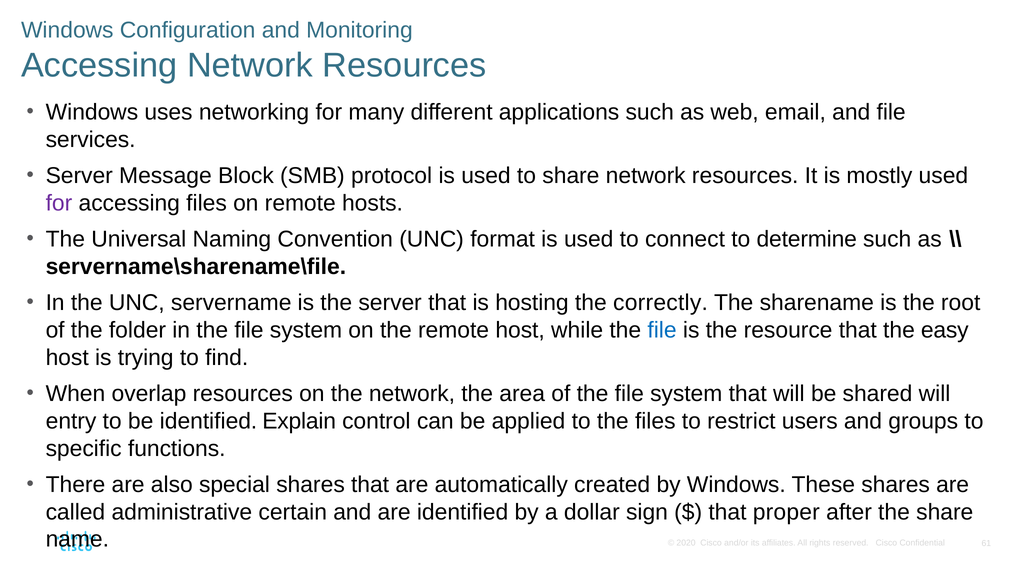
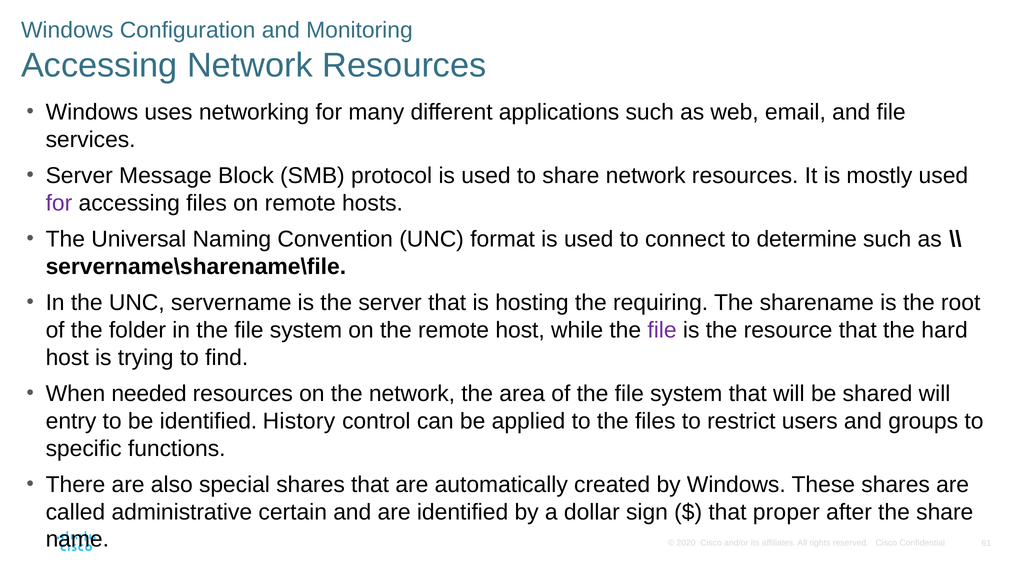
correctly: correctly -> requiring
file at (662, 330) colour: blue -> purple
easy: easy -> hard
overlap: overlap -> needed
Explain: Explain -> History
